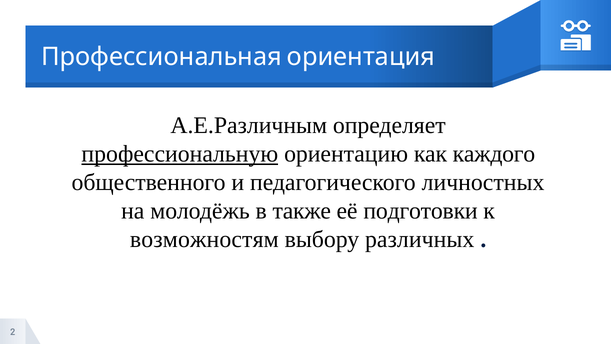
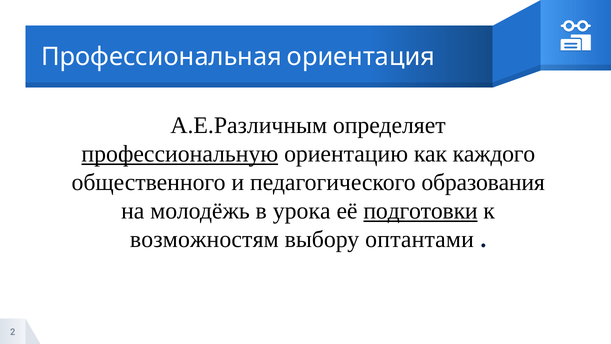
личностных: личностных -> образования
также: также -> урока
подготовки underline: none -> present
различных: различных -> оптантами
